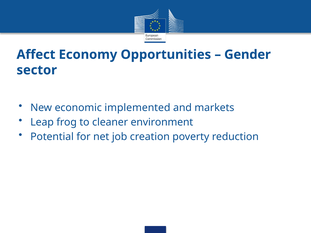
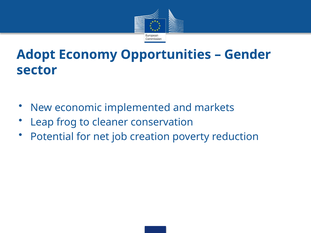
Affect: Affect -> Adopt
environment: environment -> conservation
